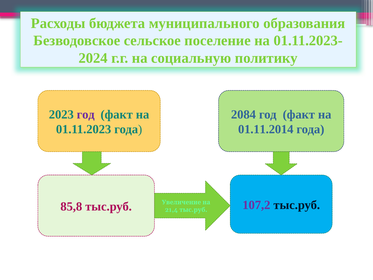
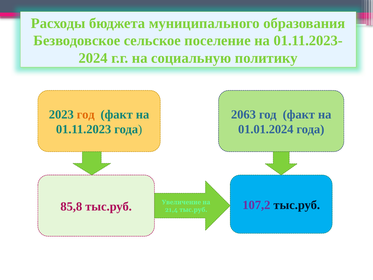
год at (86, 114) colour: purple -> orange
2084: 2084 -> 2063
01.11.2014: 01.11.2014 -> 01.01.2024
